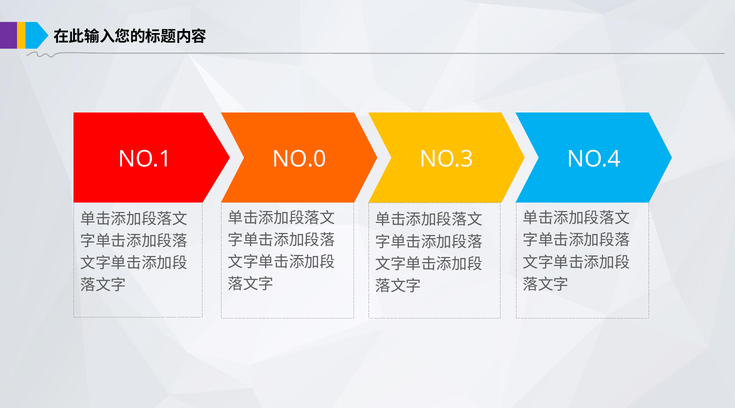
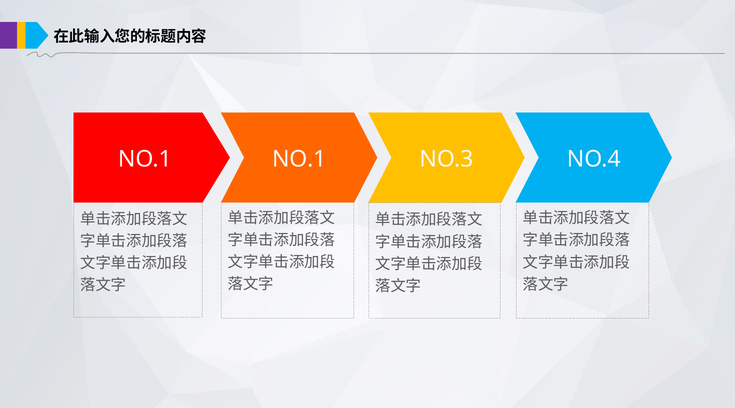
NO.0 at (299, 159): NO.0 -> NO.1
